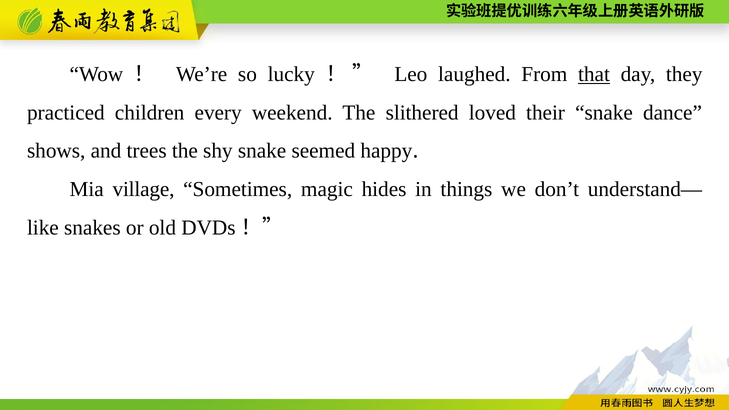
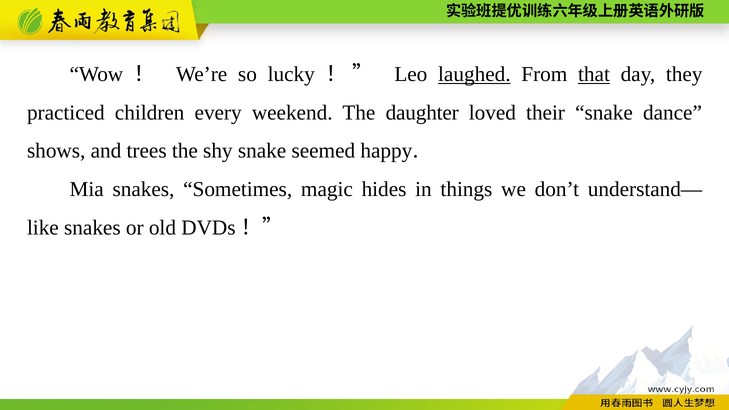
laughed underline: none -> present
slithered: slithered -> daughter
Mia village: village -> snakes
